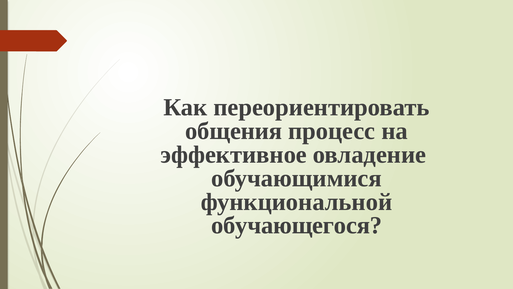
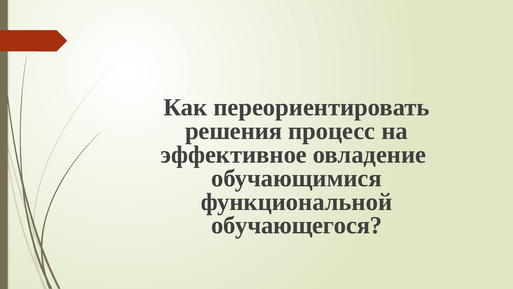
общения: общения -> решения
